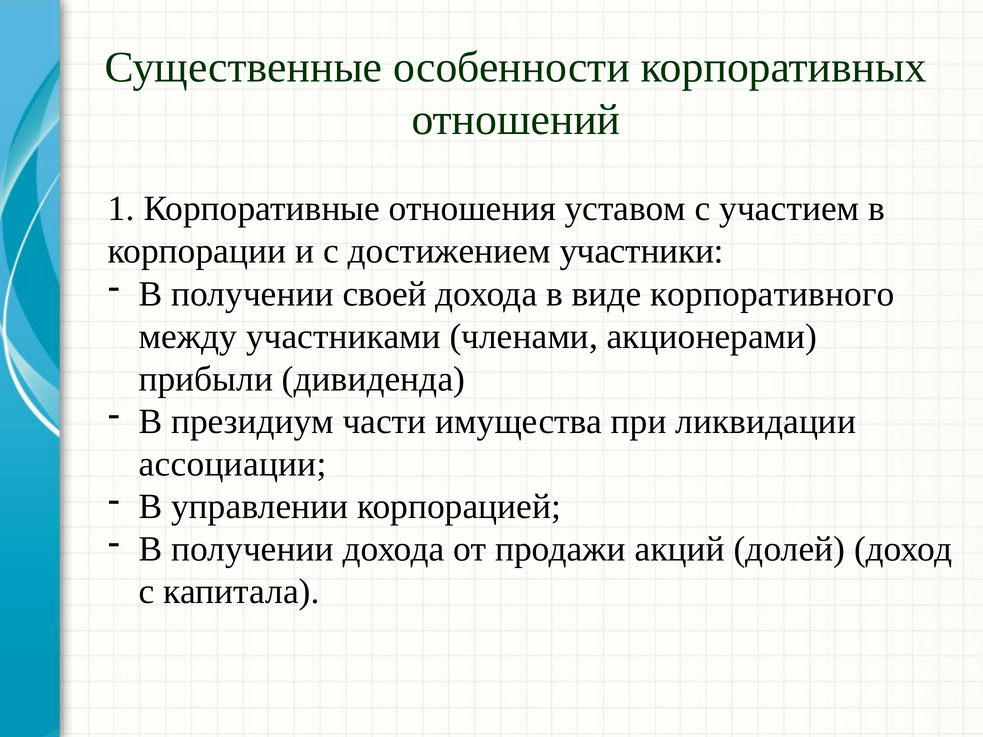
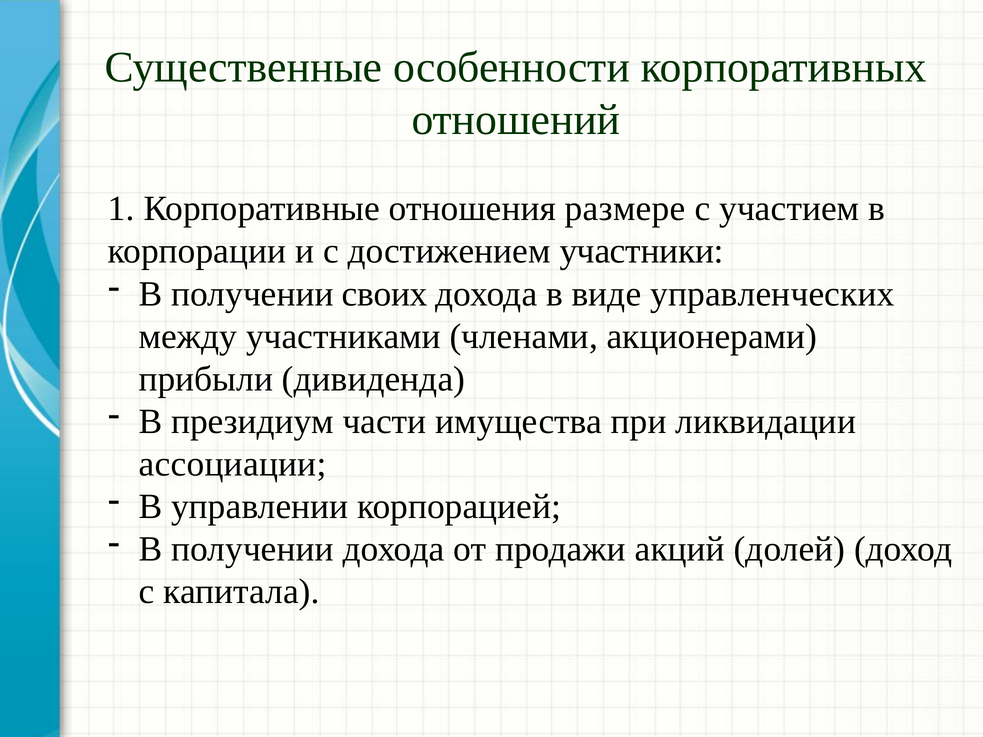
уставом: уставом -> размере
своей: своей -> своих
корпоративного: корпоративного -> управленческих
